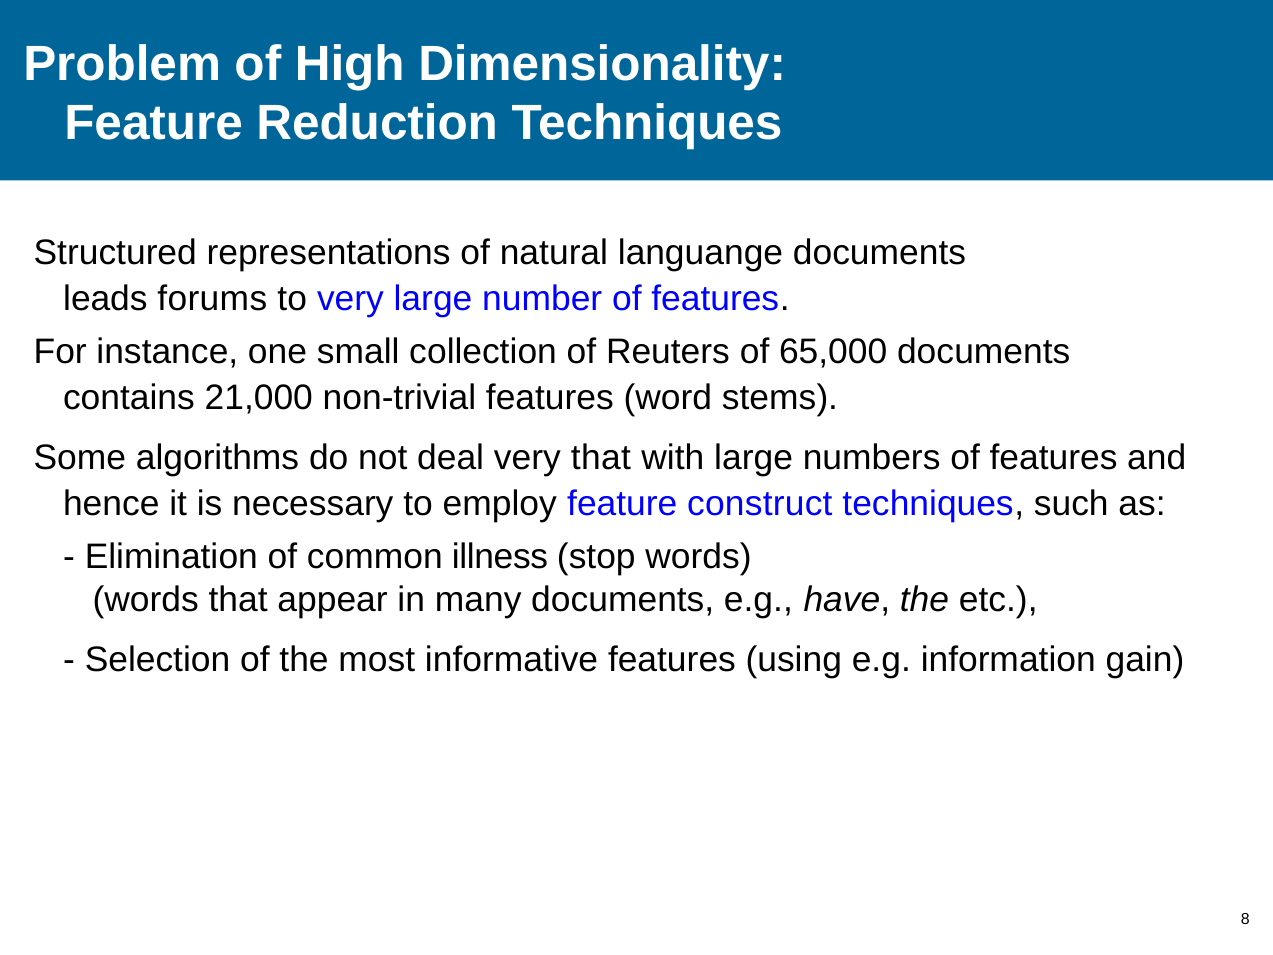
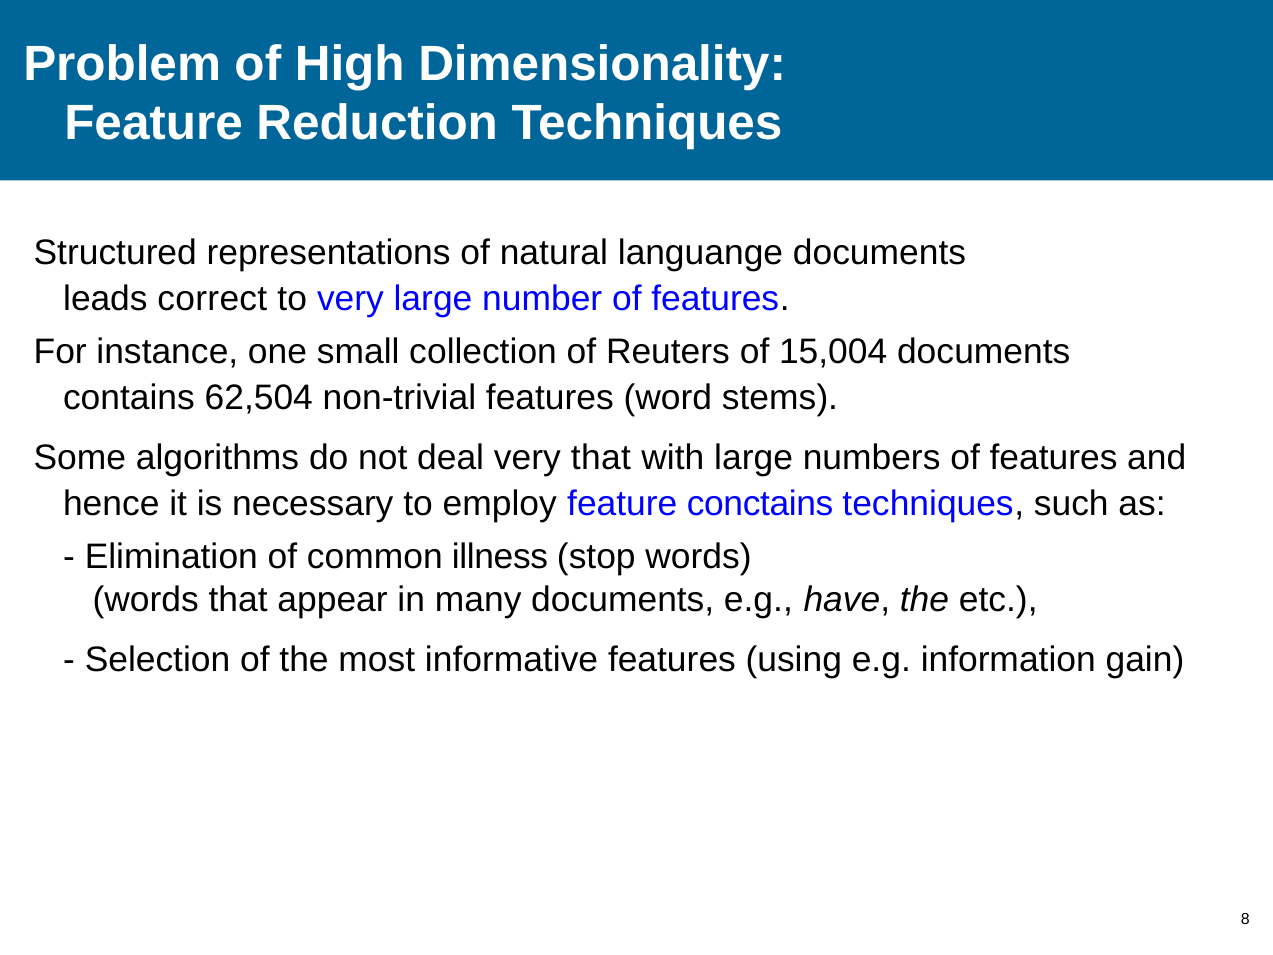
forums: forums -> correct
65,000: 65,000 -> 15,004
21,000: 21,000 -> 62,504
construct: construct -> conctains
